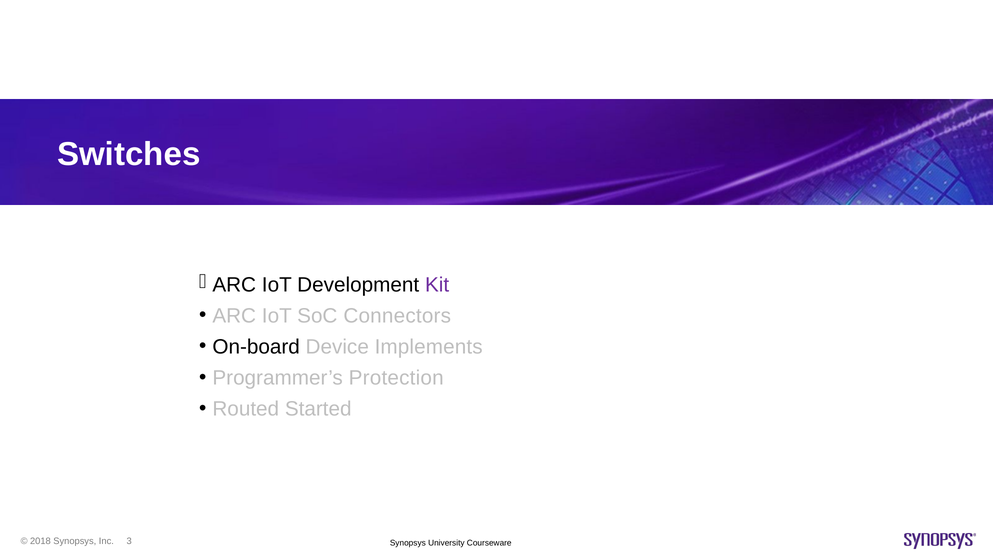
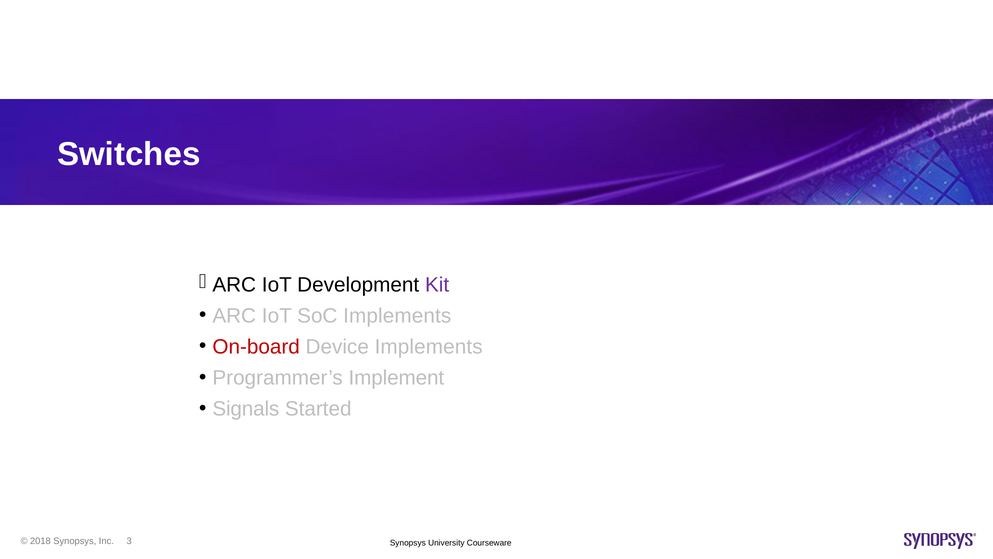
SoC Connectors: Connectors -> Implements
On-board colour: black -> red
Protection: Protection -> Implement
Routed: Routed -> Signals
